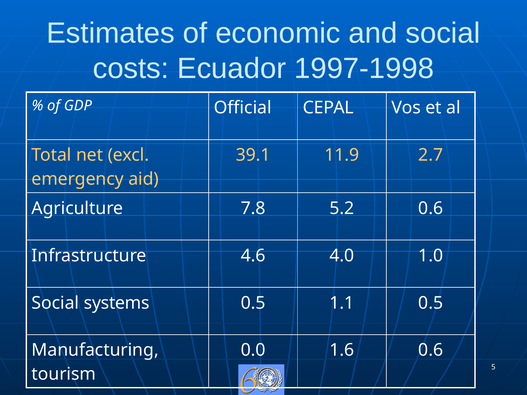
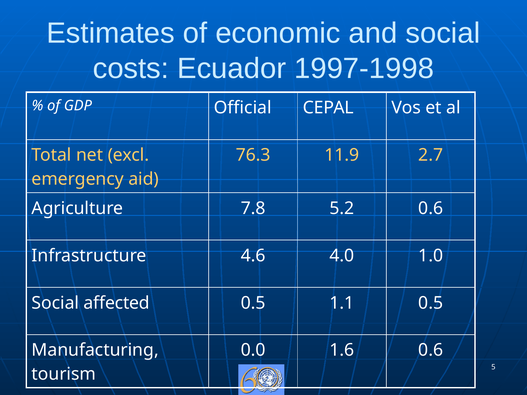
39.1: 39.1 -> 76.3
systems: systems -> affected
